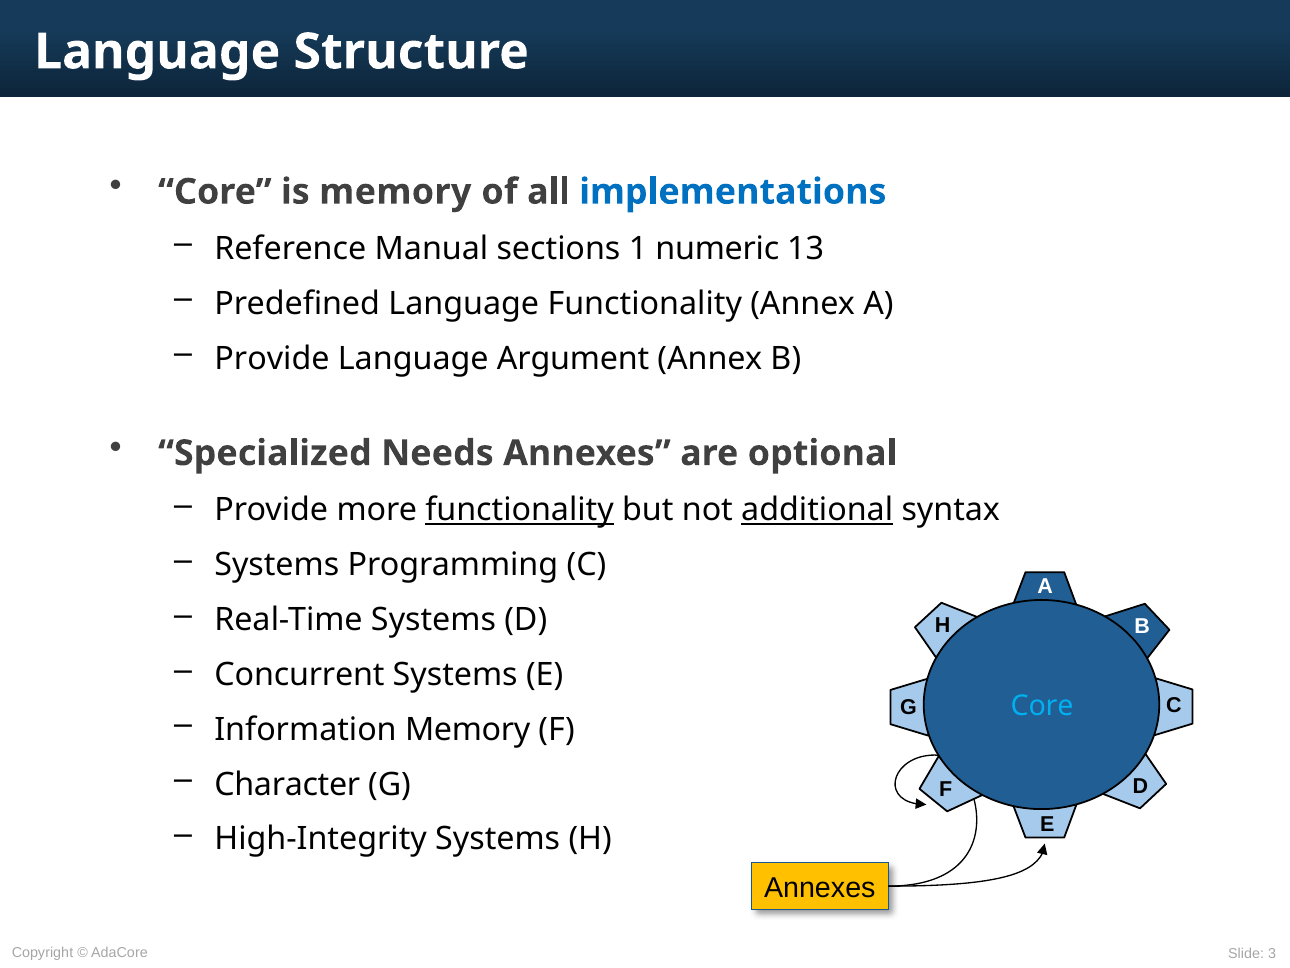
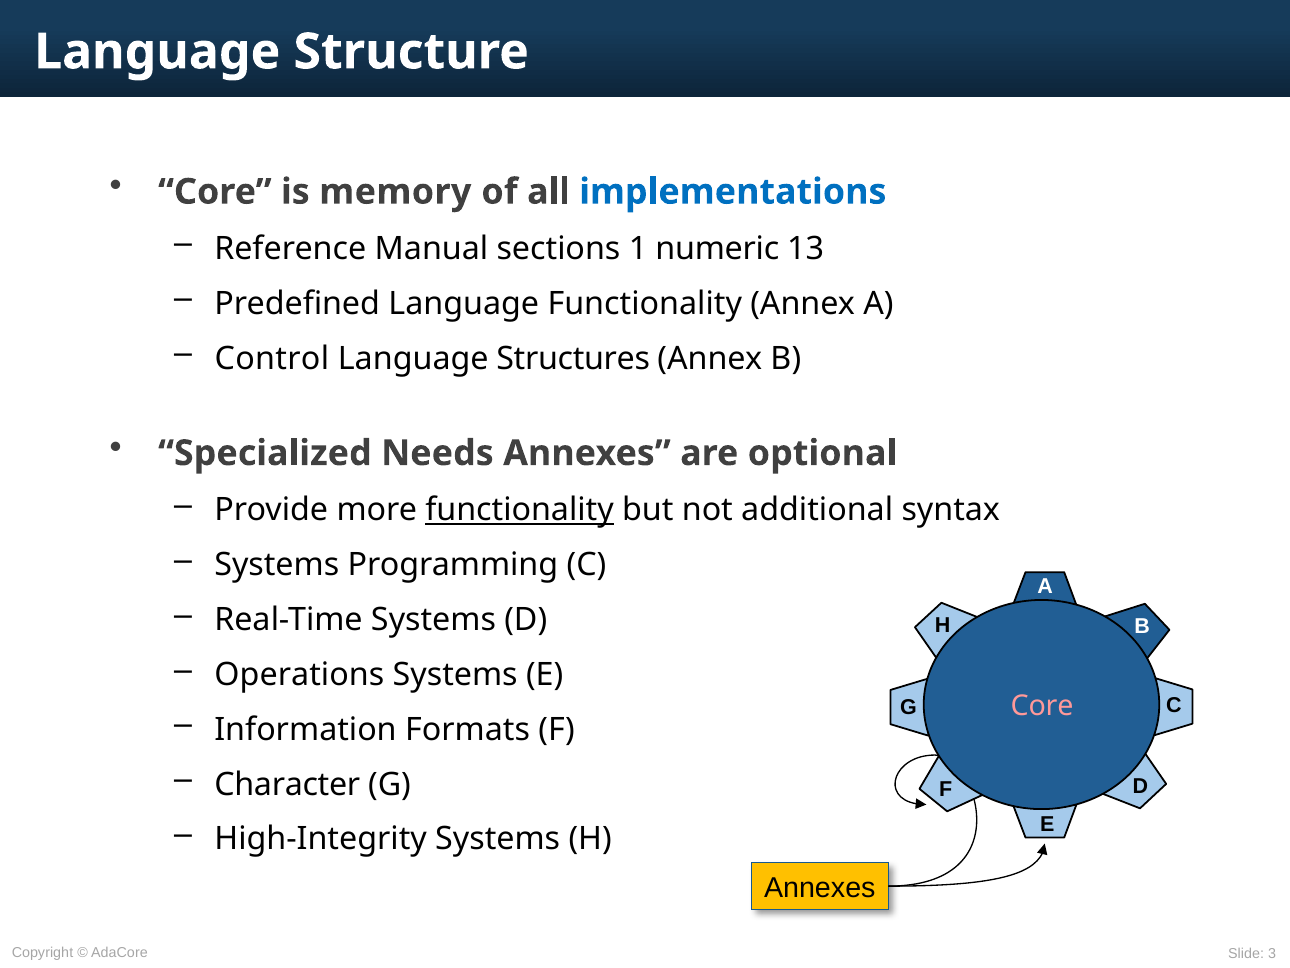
Provide at (272, 358): Provide -> Control
Argument: Argument -> Structures
additional underline: present -> none
Concurrent: Concurrent -> Operations
Core at (1042, 706) colour: light blue -> pink
Information Memory: Memory -> Formats
